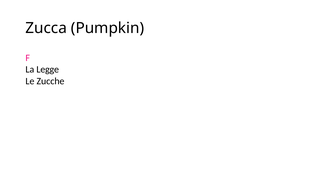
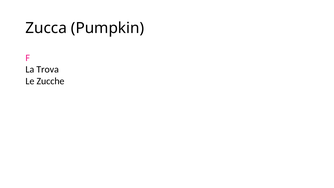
Legge: Legge -> Trova
